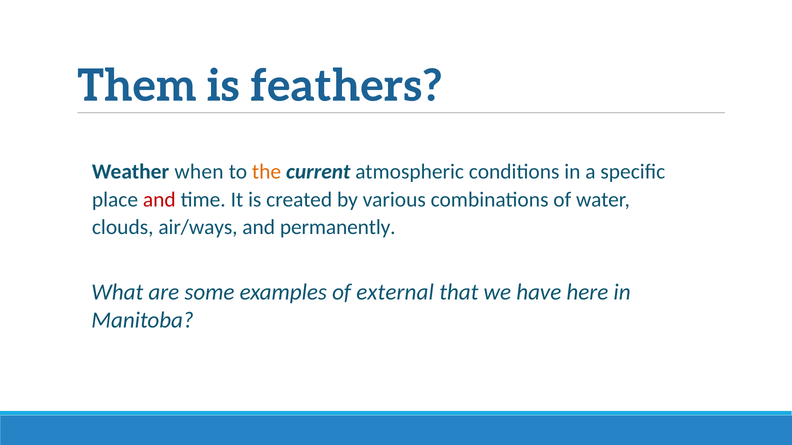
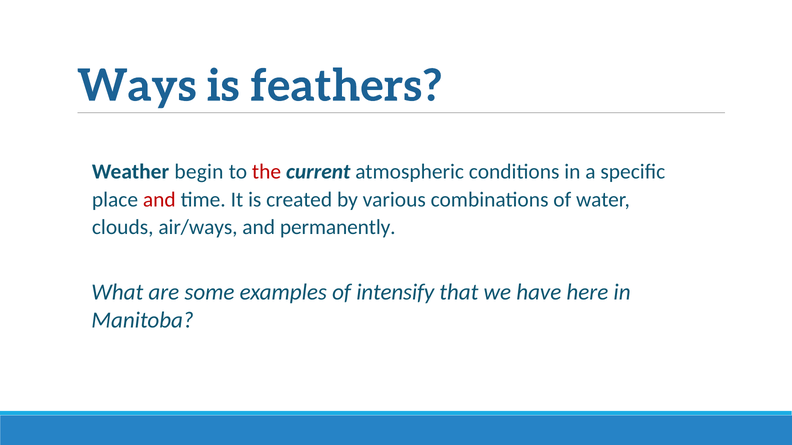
Them: Them -> Ways
when: when -> begin
the colour: orange -> red
external: external -> intensify
